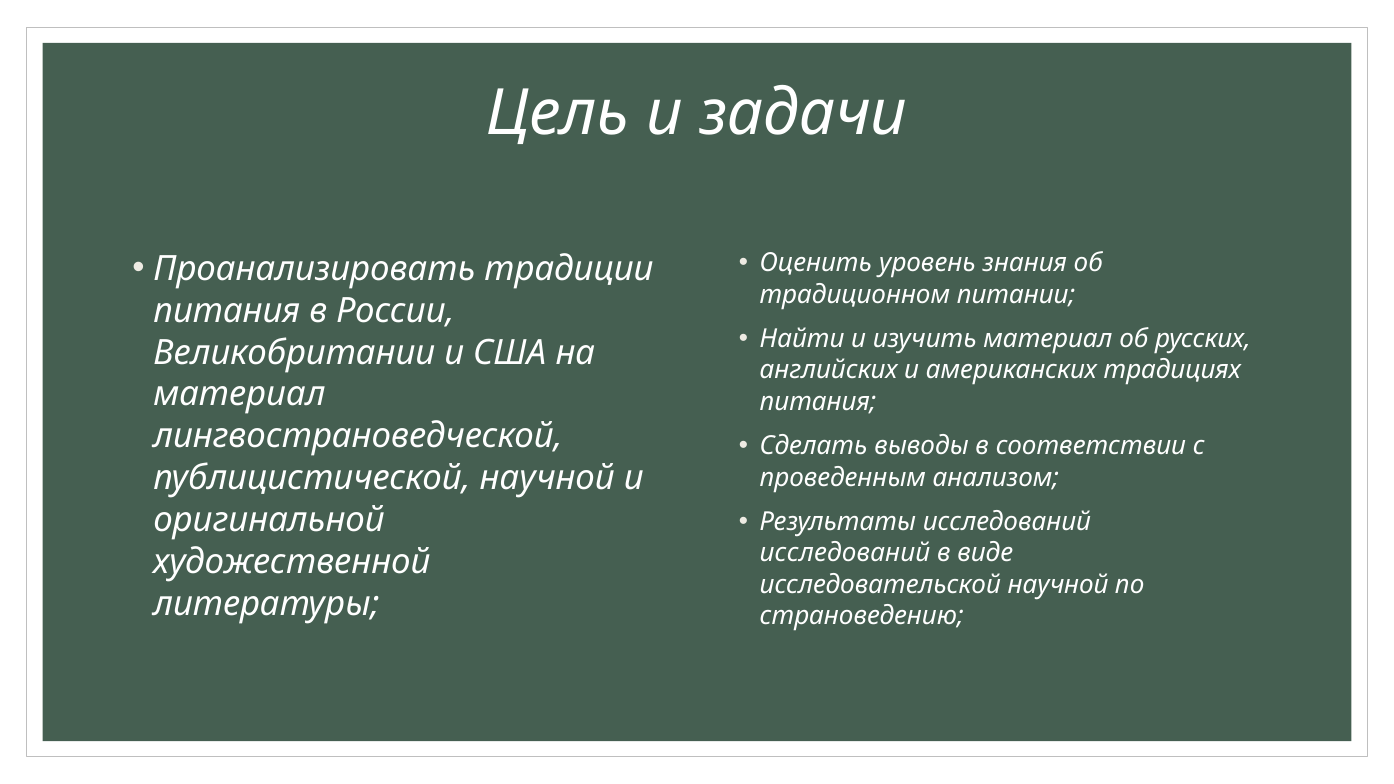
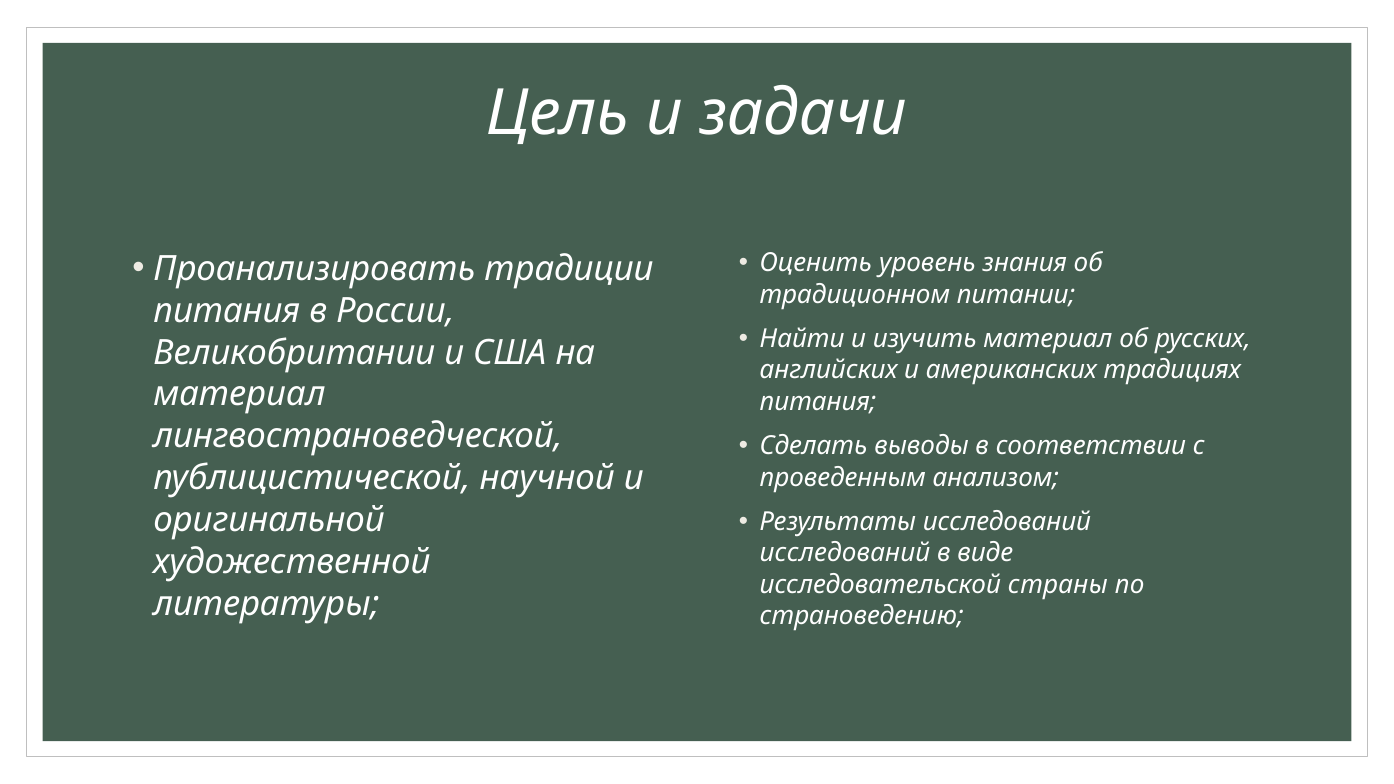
исследовательской научной: научной -> страны
